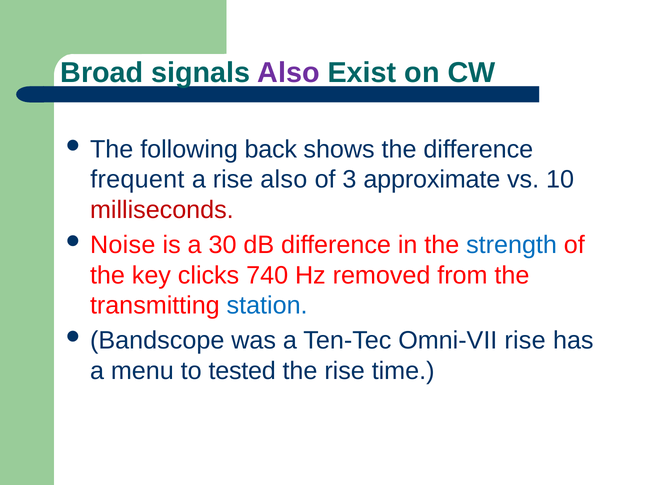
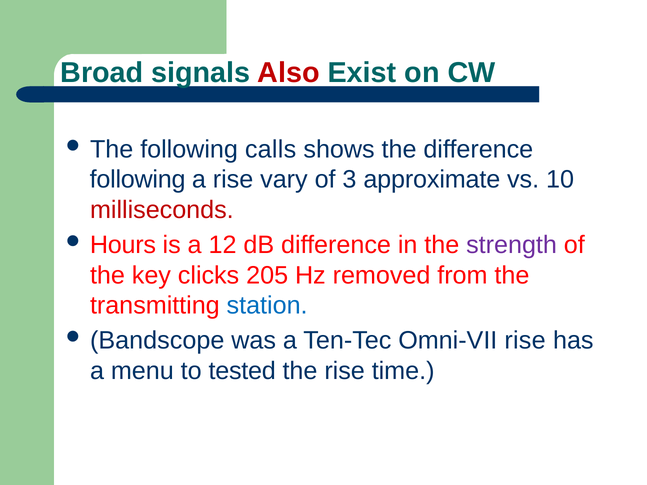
Also at (289, 73) colour: purple -> red
back: back -> calls
frequent at (137, 180): frequent -> following
rise also: also -> vary
Noise: Noise -> Hours
30: 30 -> 12
strength colour: blue -> purple
740: 740 -> 205
